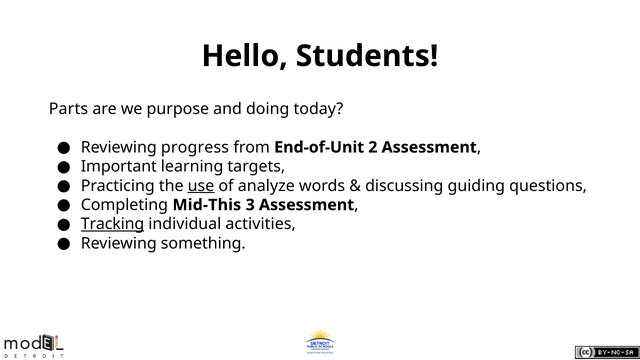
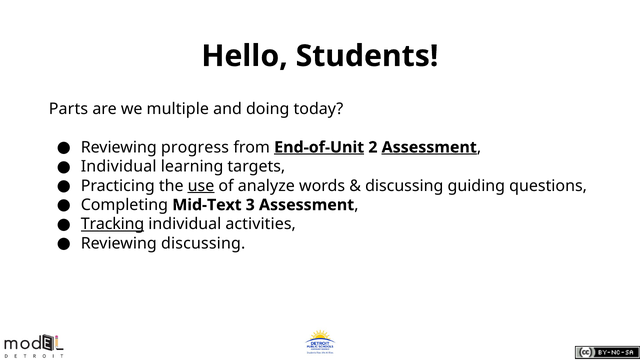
purpose: purpose -> multiple
End-of-Unit underline: none -> present
Assessment at (429, 147) underline: none -> present
Important at (119, 167): Important -> Individual
Mid-This: Mid-This -> Mid-Text
Reviewing something: something -> discussing
